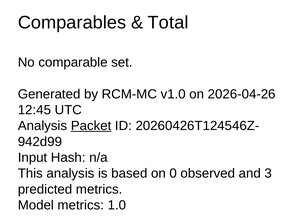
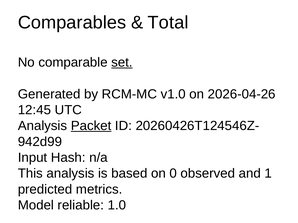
set underline: none -> present
3: 3 -> 1
Model metrics: metrics -> reliable
